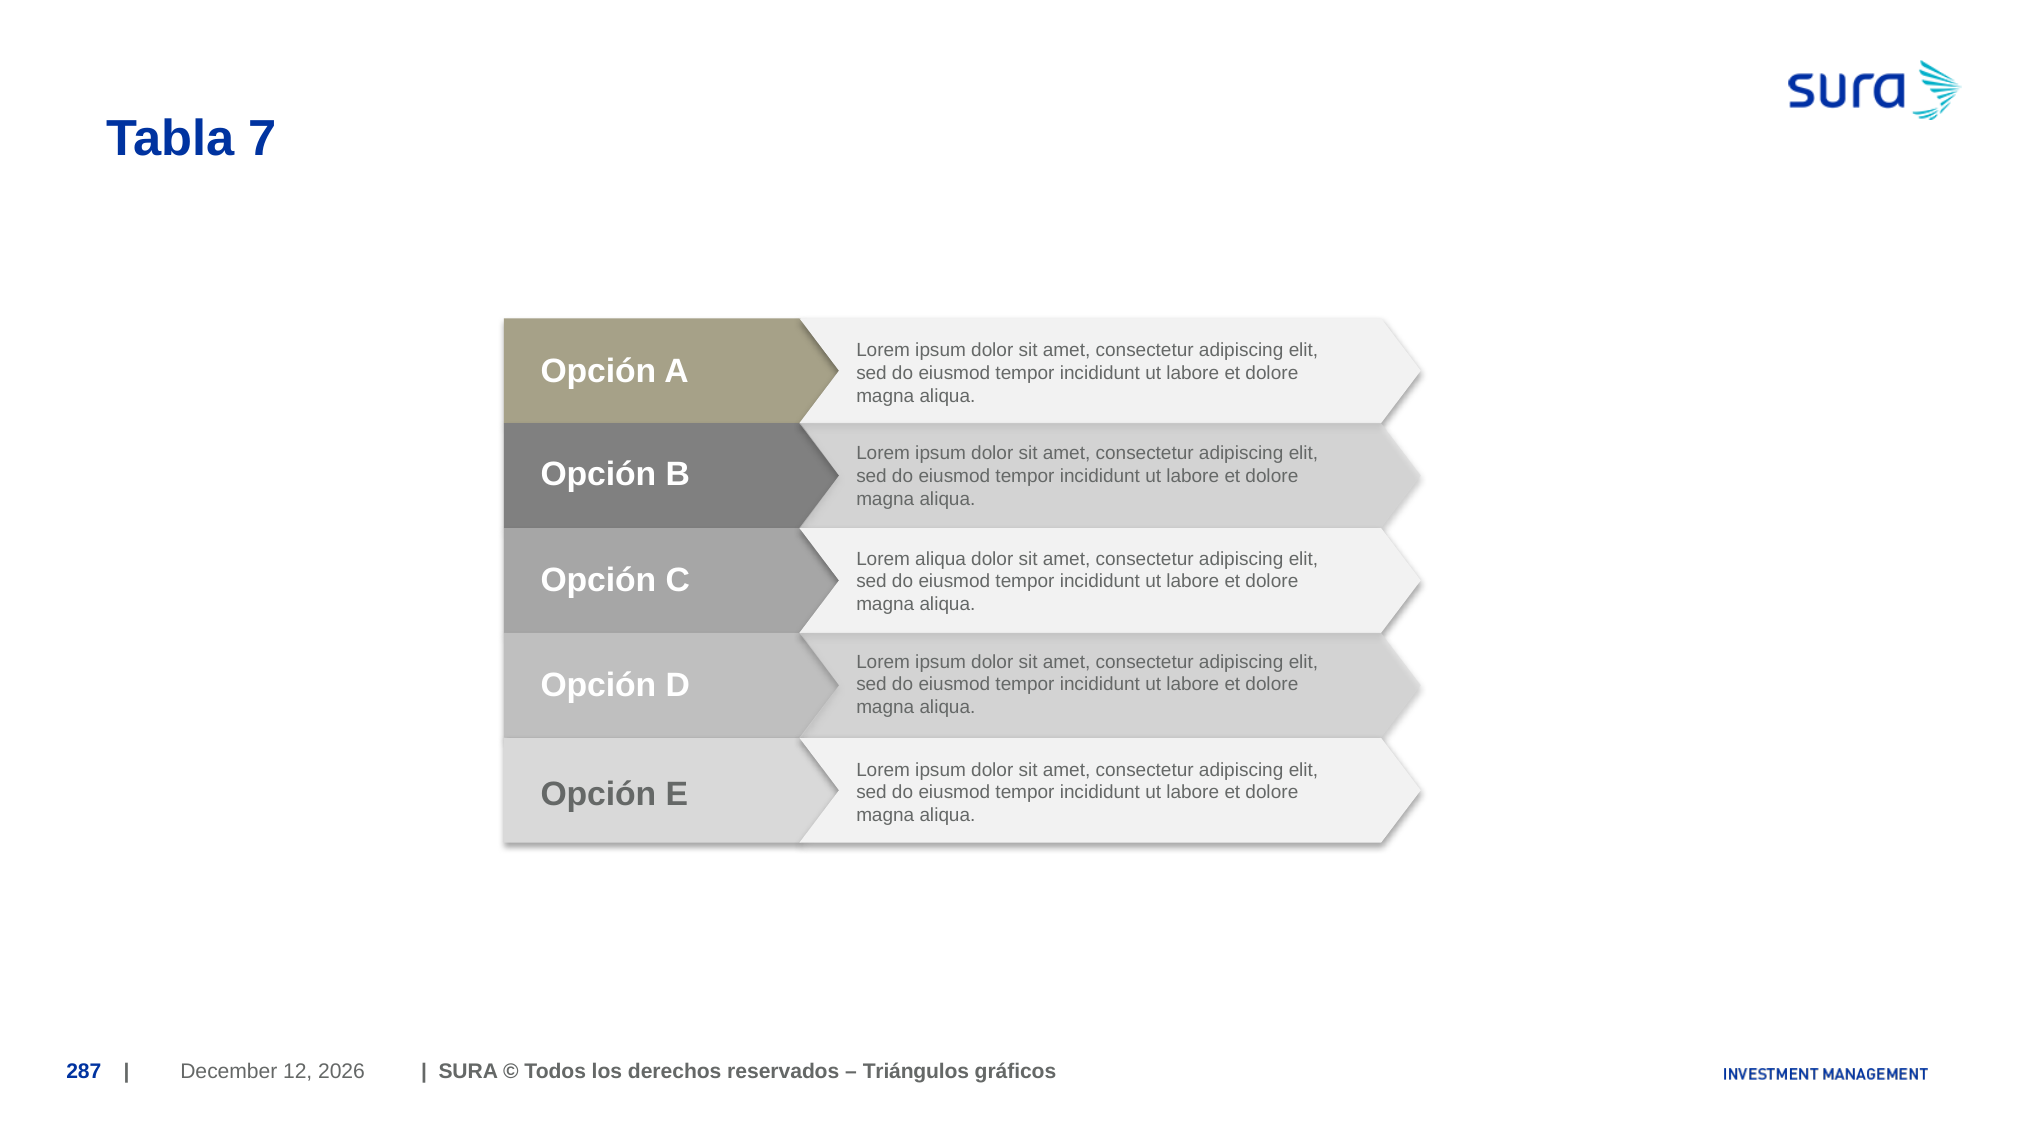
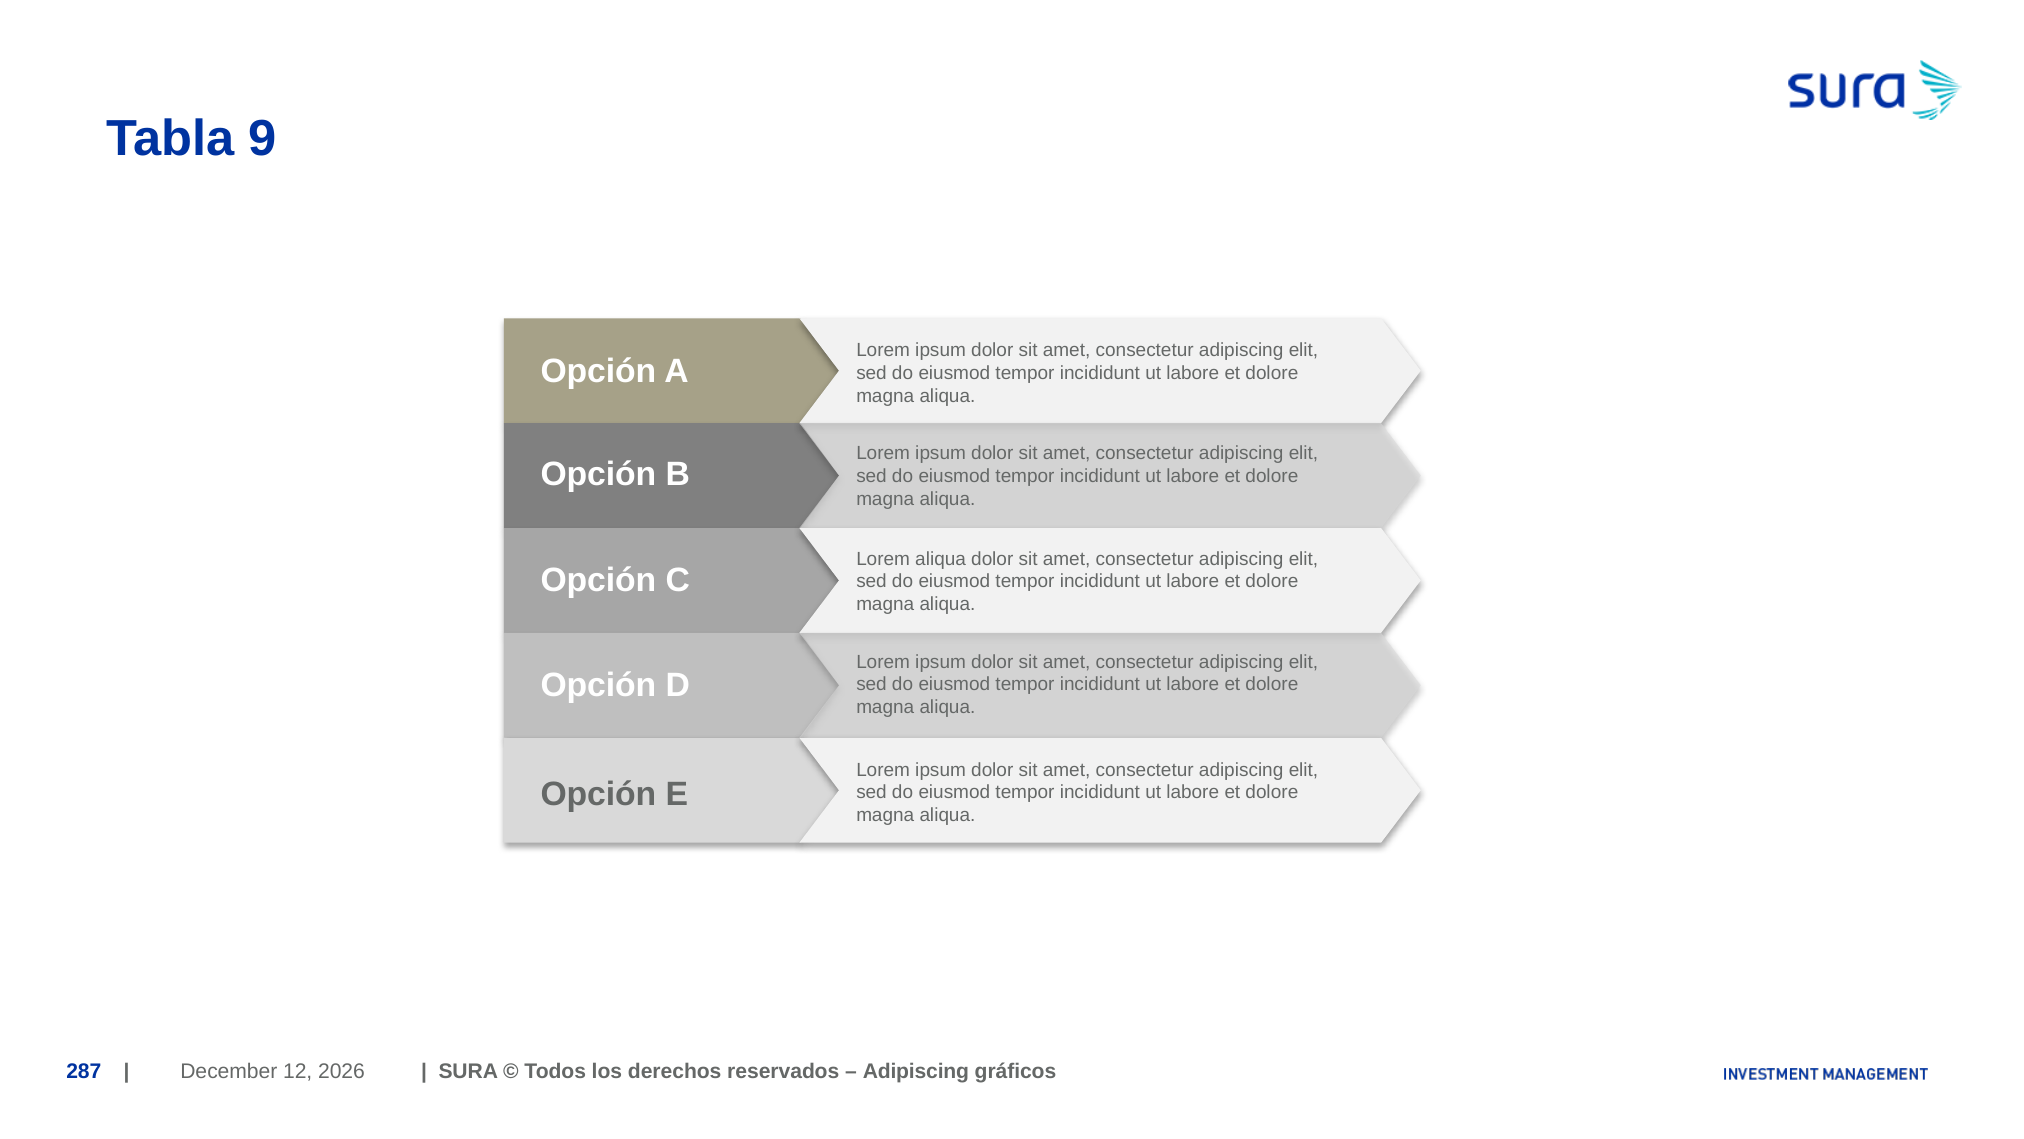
7: 7 -> 9
Triángulos at (916, 1072): Triángulos -> Adipiscing
